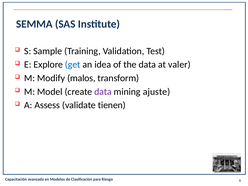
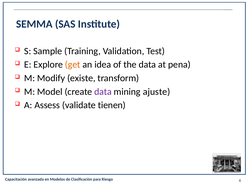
get colour: blue -> orange
valer: valer -> pena
malos: malos -> existe
